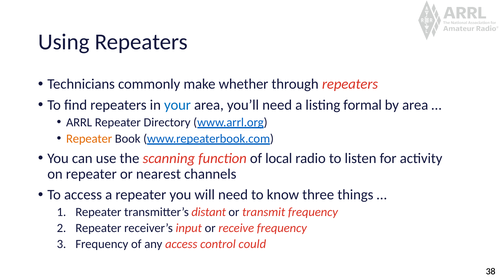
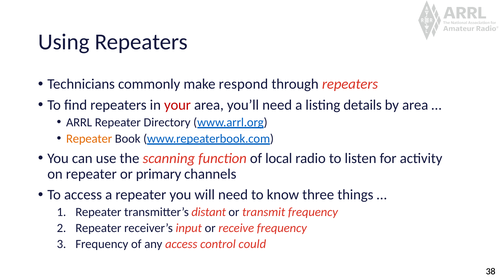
whether: whether -> respond
your colour: blue -> red
formal: formal -> details
nearest: nearest -> primary
